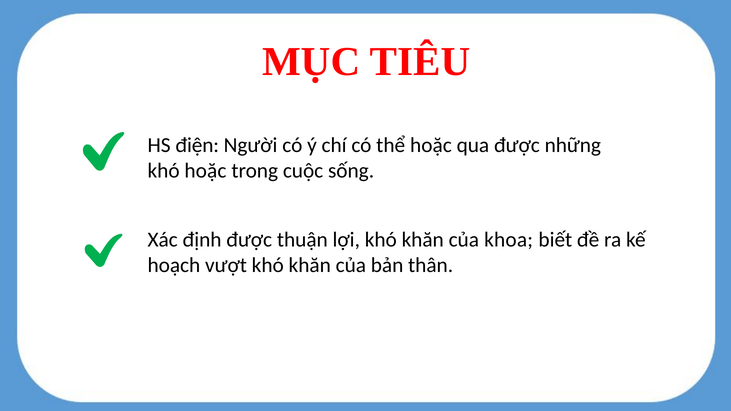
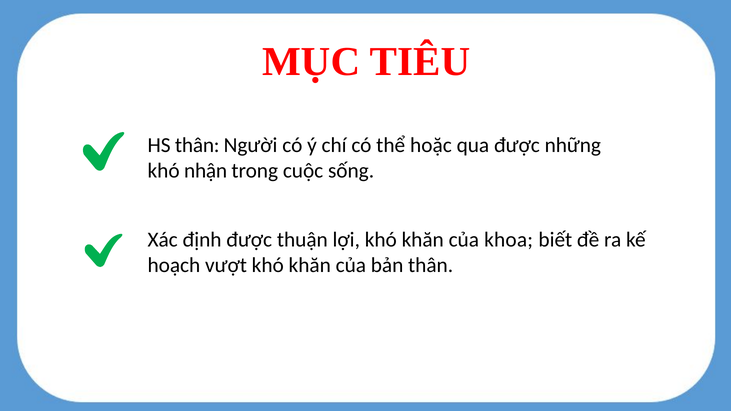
HS điện: điện -> thân
khó hoặc: hoặc -> nhận
